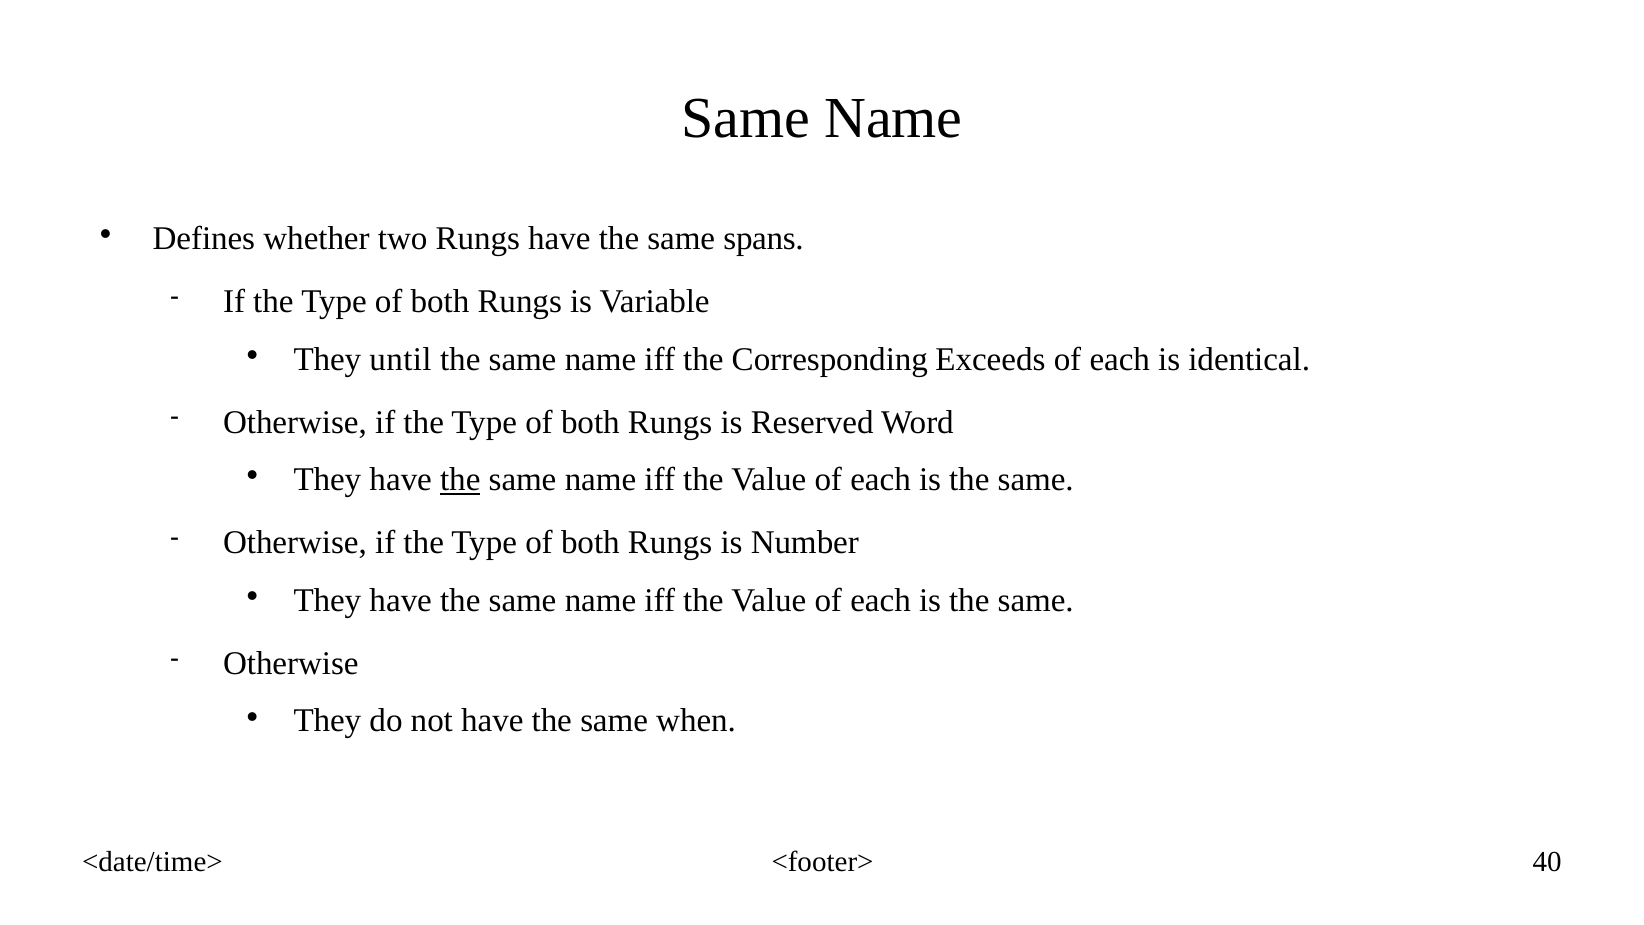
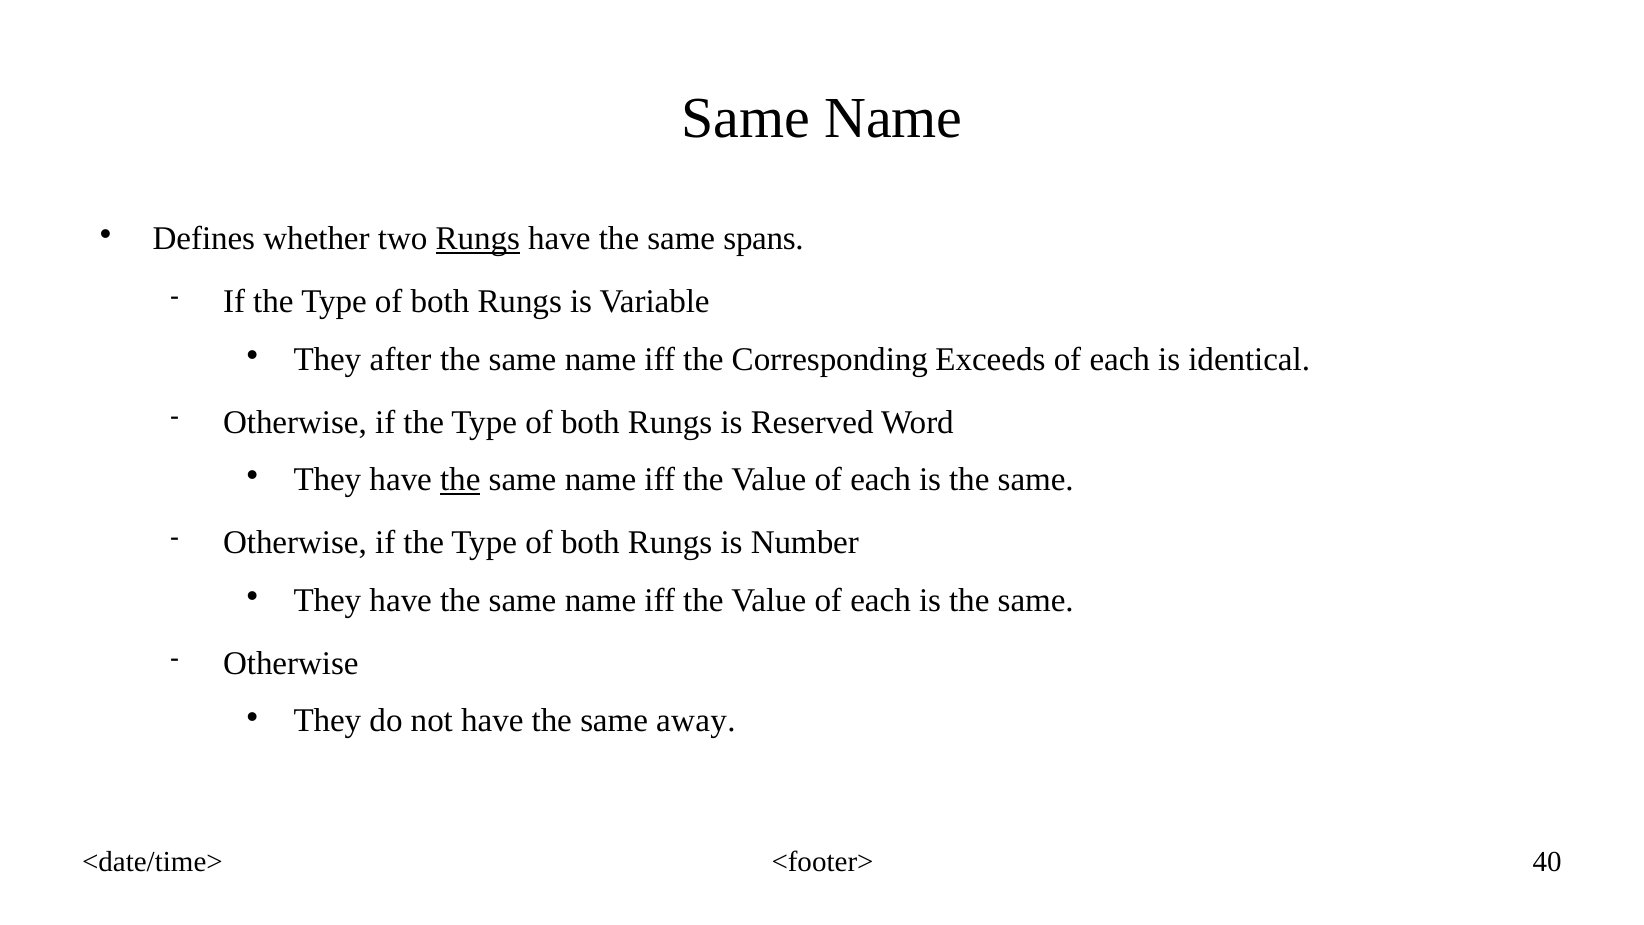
Rungs at (478, 238) underline: none -> present
until: until -> after
when: when -> away
